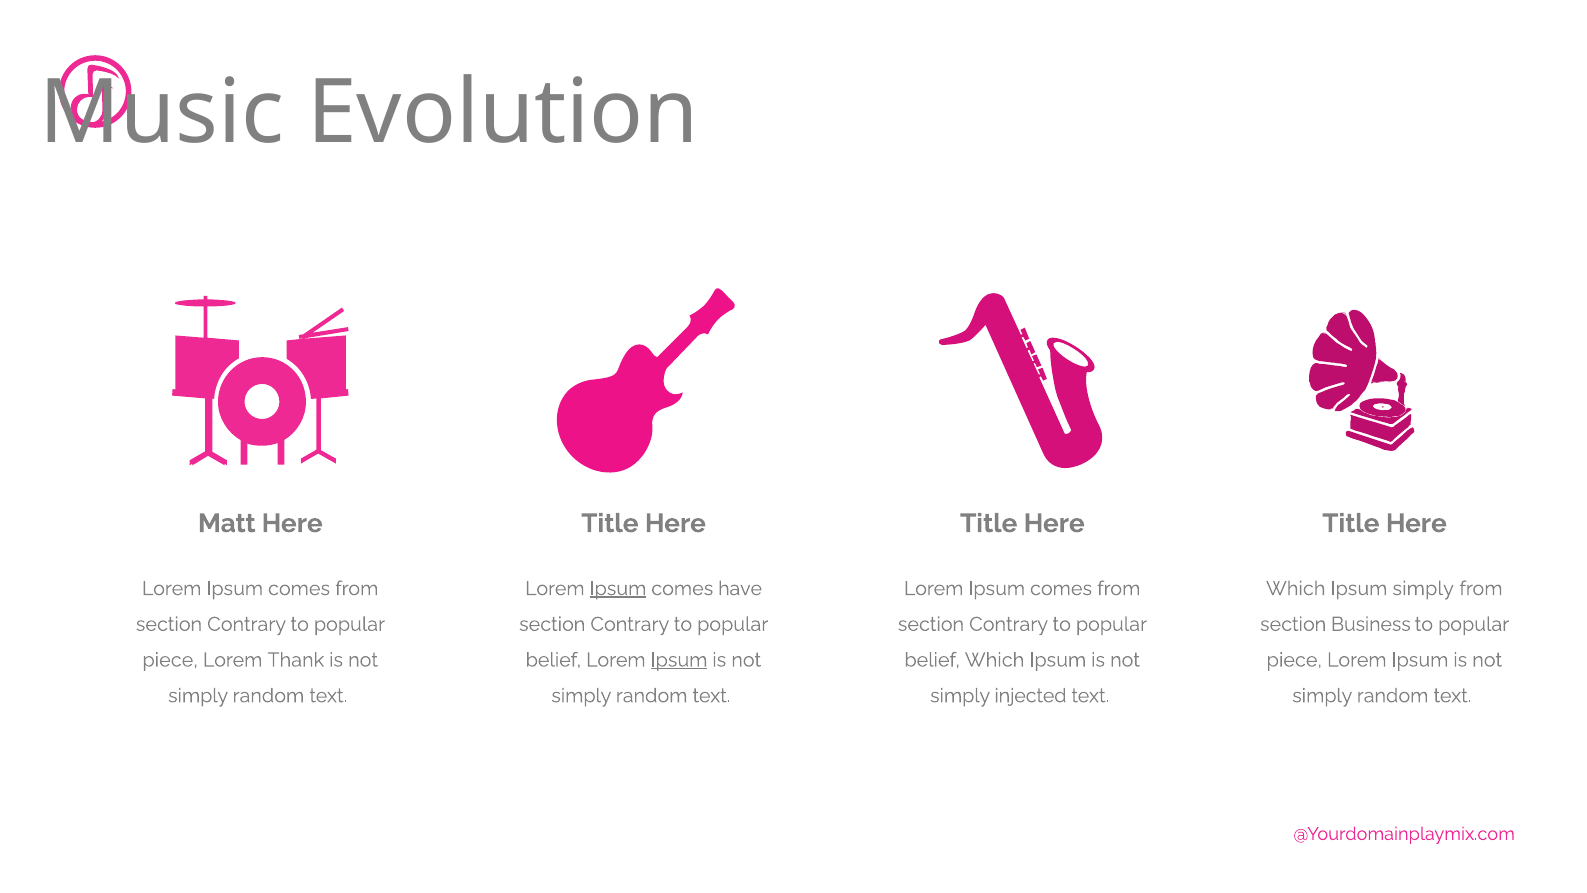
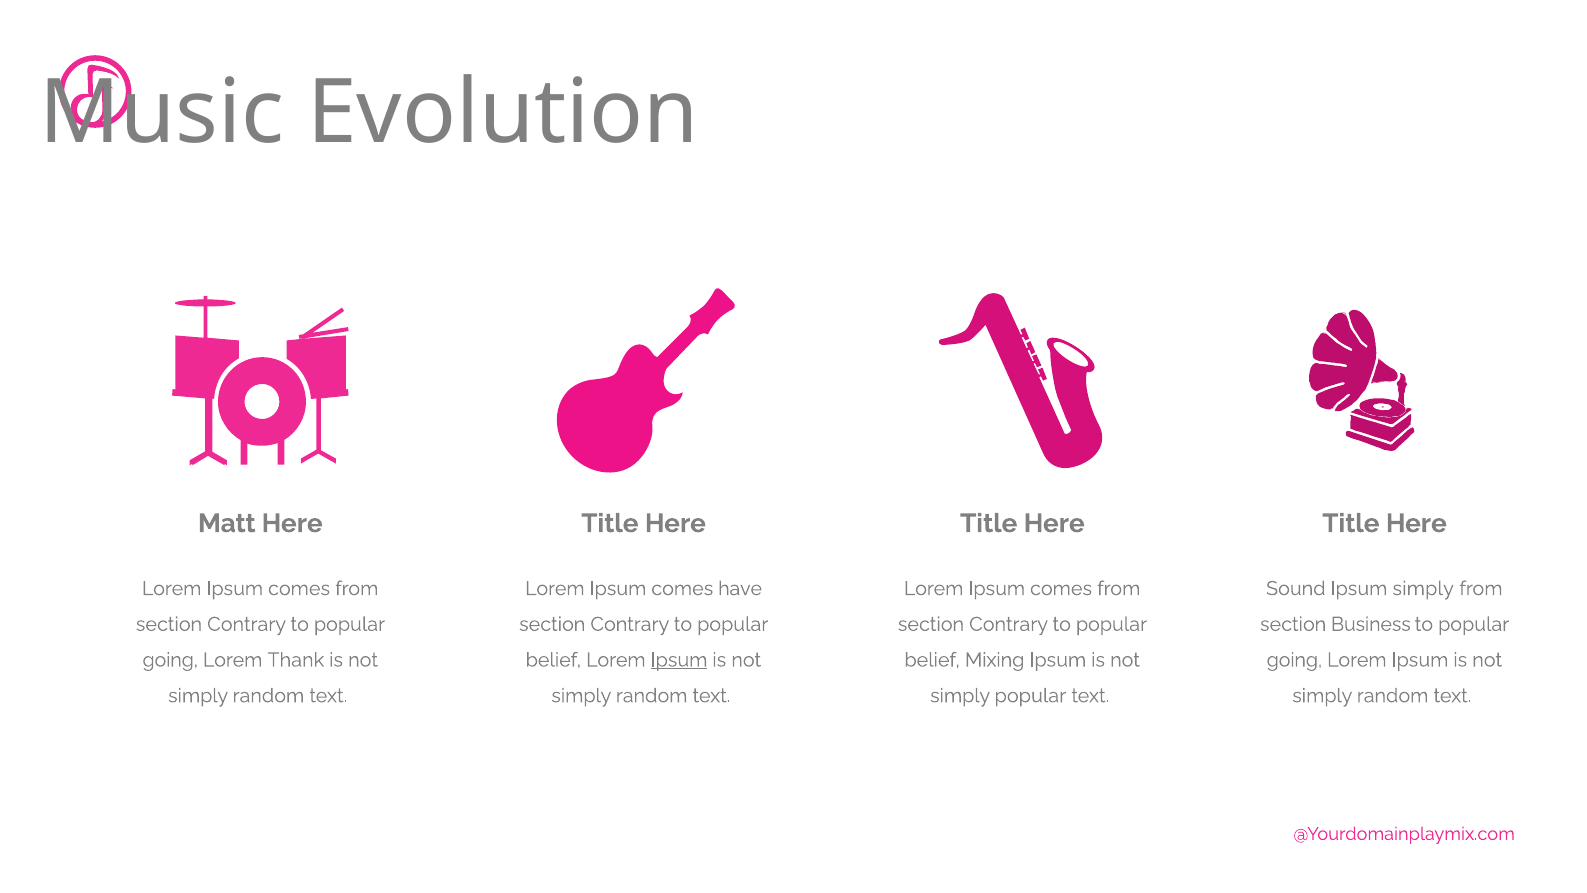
Ipsum at (618, 588) underline: present -> none
Which at (1296, 588): Which -> Sound
piece at (170, 660): piece -> going
belief Which: Which -> Mixing
piece at (1294, 660): piece -> going
simply injected: injected -> popular
